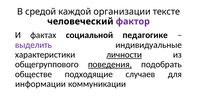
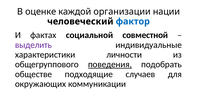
средой: средой -> оценке
тексте: тексте -> нации
фактор colour: purple -> blue
педагогике: педагогике -> совместной
личности underline: present -> none
информации: информации -> окружающих
